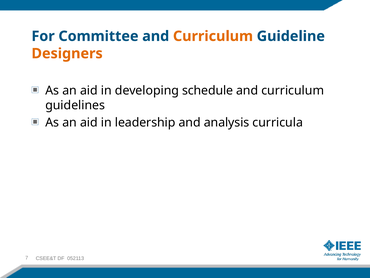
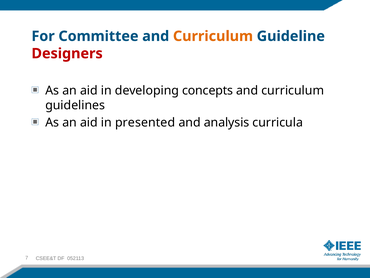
Designers colour: orange -> red
schedule: schedule -> concepts
leadership: leadership -> presented
